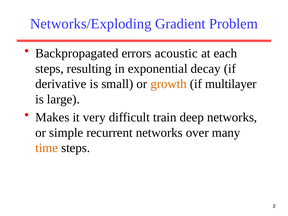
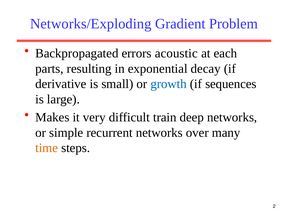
steps at (49, 69): steps -> parts
growth colour: orange -> blue
multilayer: multilayer -> sequences
